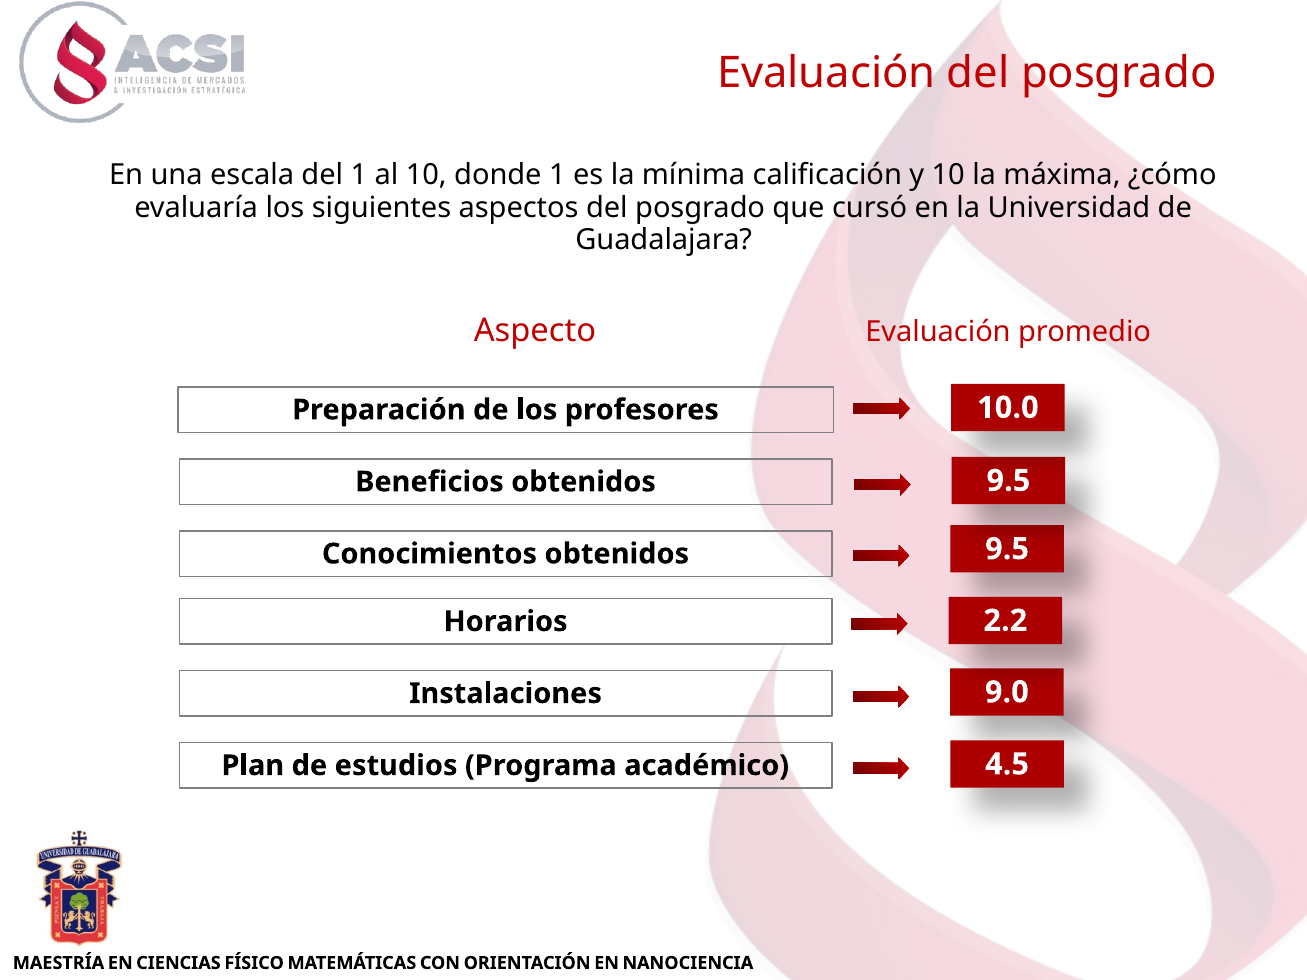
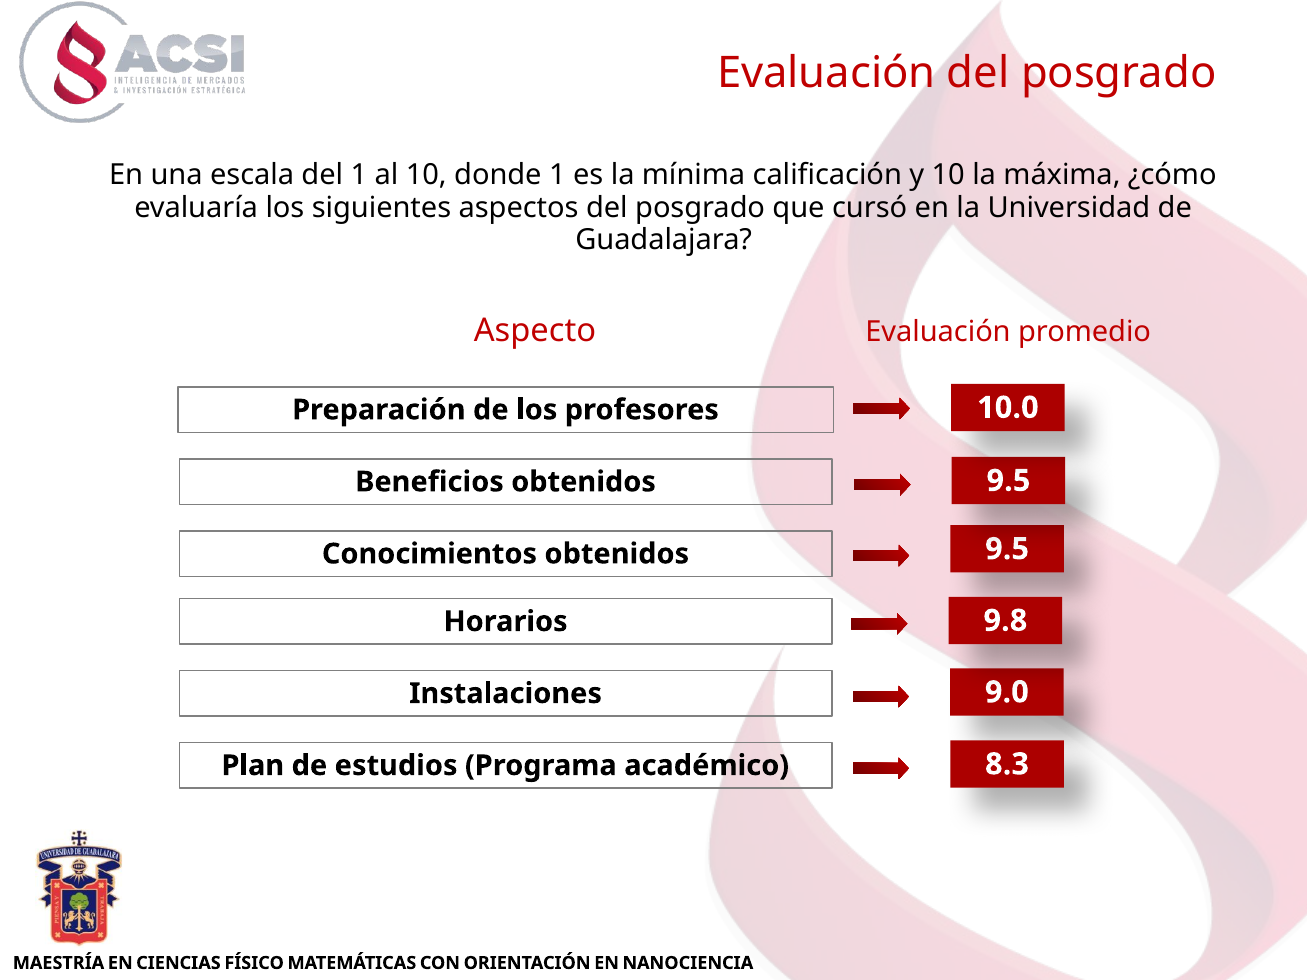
2.2: 2.2 -> 9.8
4.5: 4.5 -> 8.3
